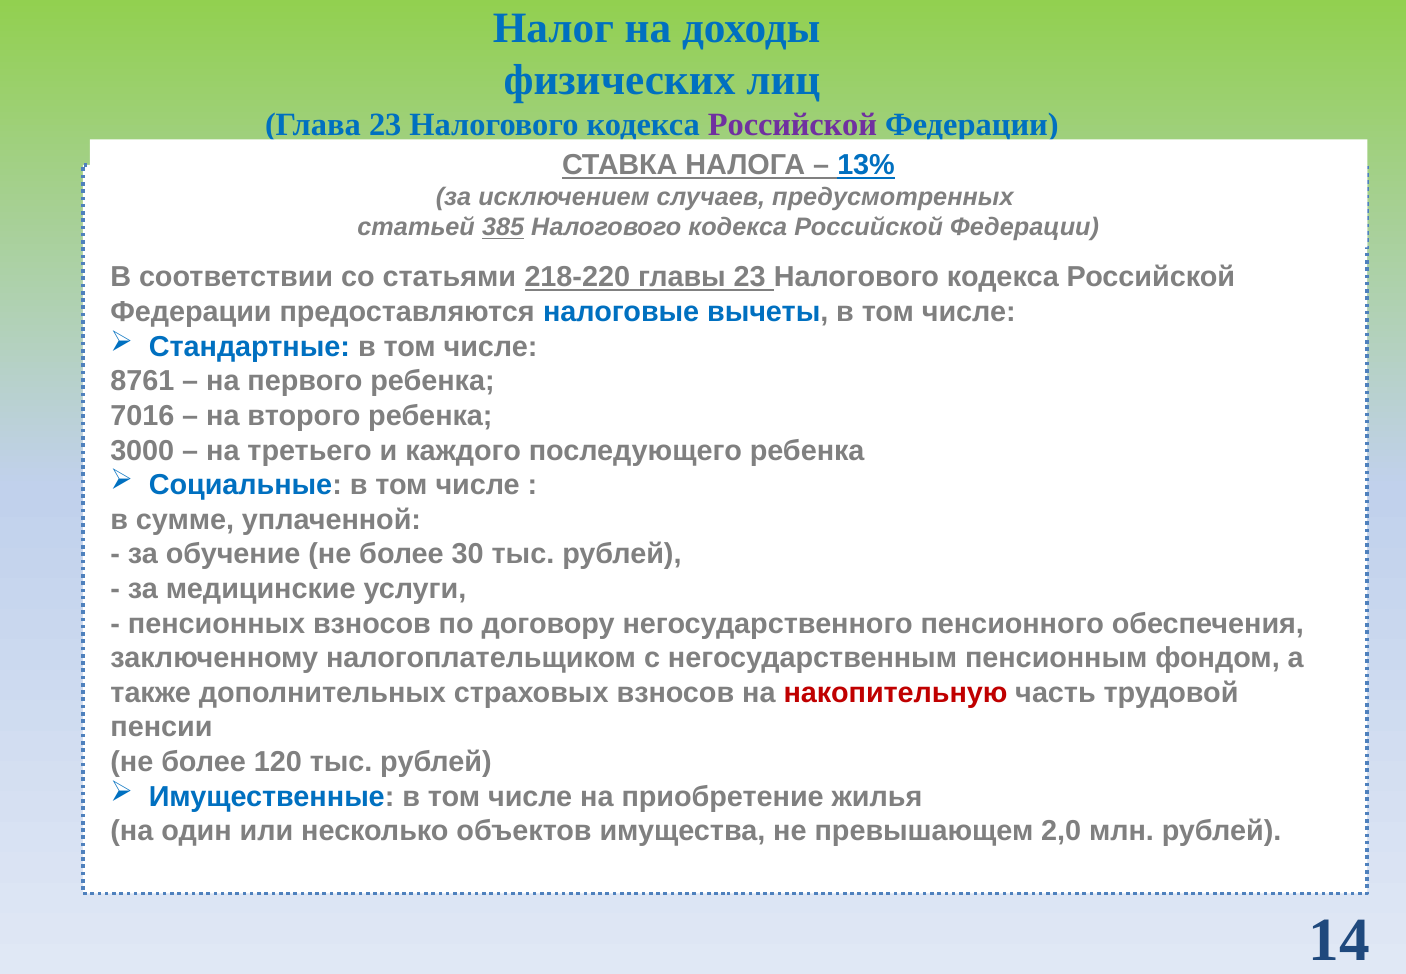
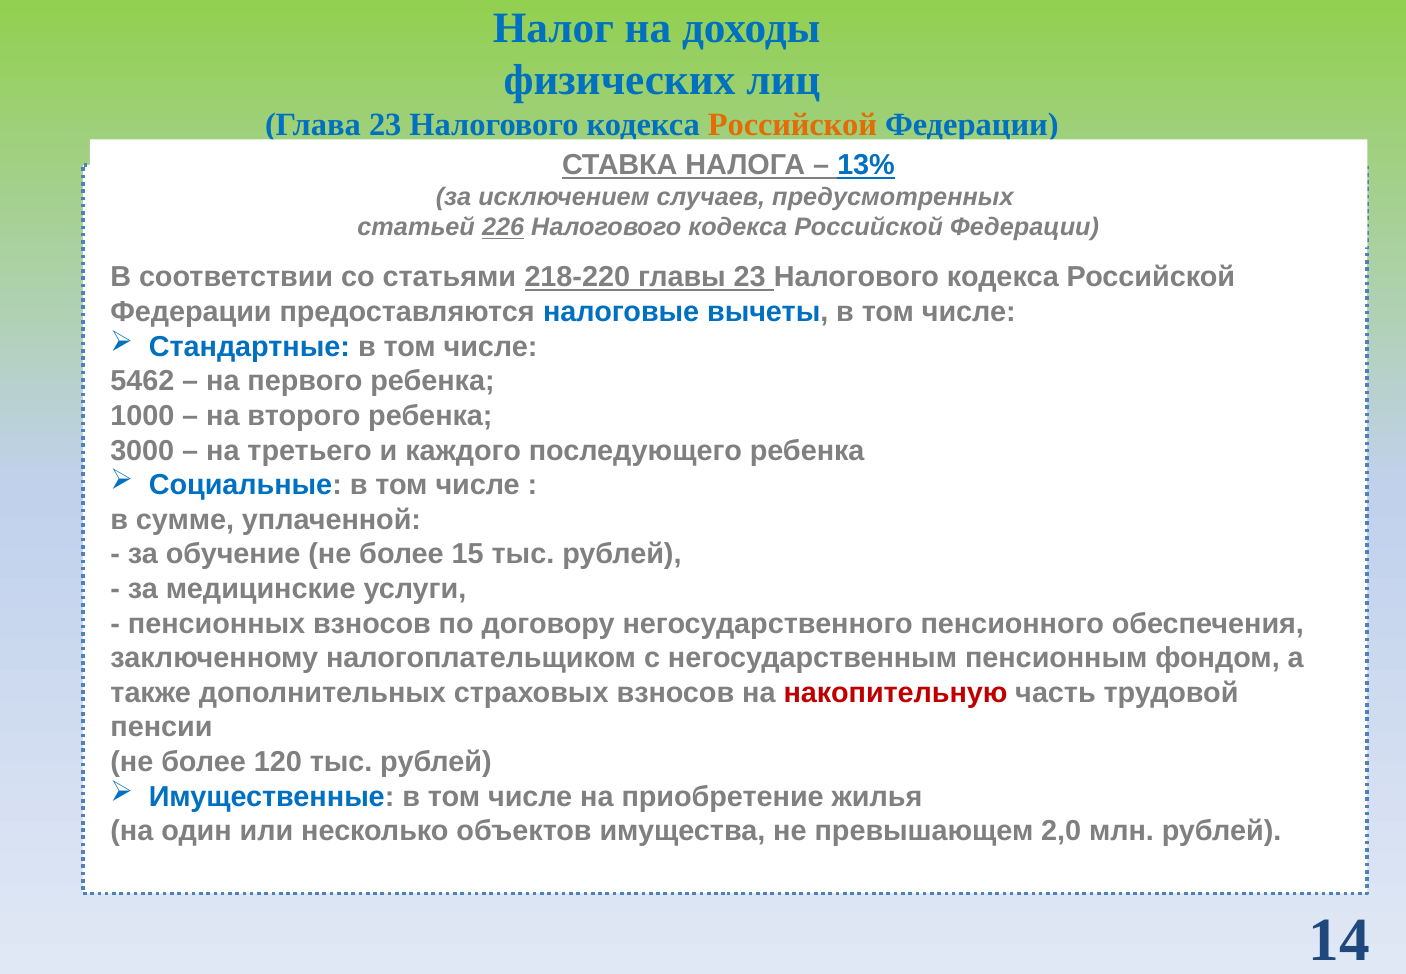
Российской at (792, 125) colour: purple -> orange
385: 385 -> 226
8761: 8761 -> 5462
7016: 7016 -> 1000
30: 30 -> 15
